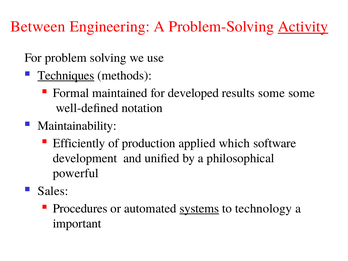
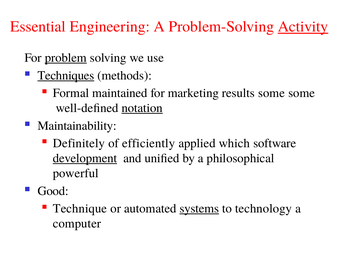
Between: Between -> Essential
problem underline: none -> present
developed: developed -> marketing
notation underline: none -> present
Efficiently: Efficiently -> Definitely
production: production -> efficiently
development underline: none -> present
Sales: Sales -> Good
Procedures: Procedures -> Technique
important: important -> computer
